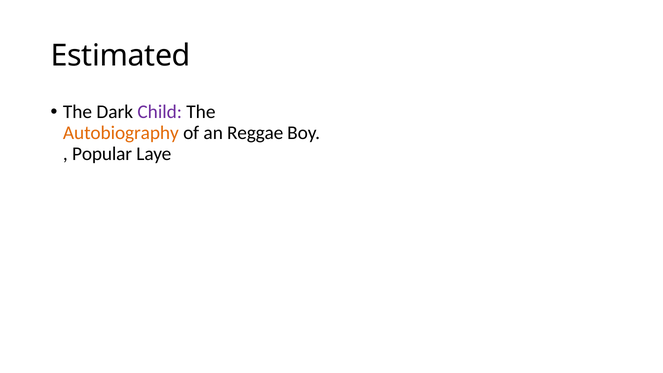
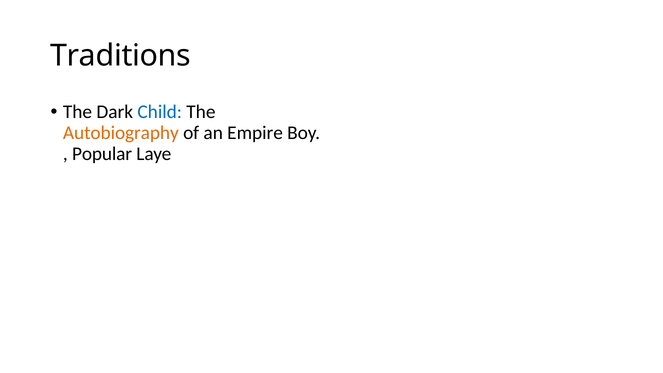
Estimated: Estimated -> Traditions
Child colour: purple -> blue
Reggae: Reggae -> Empire
